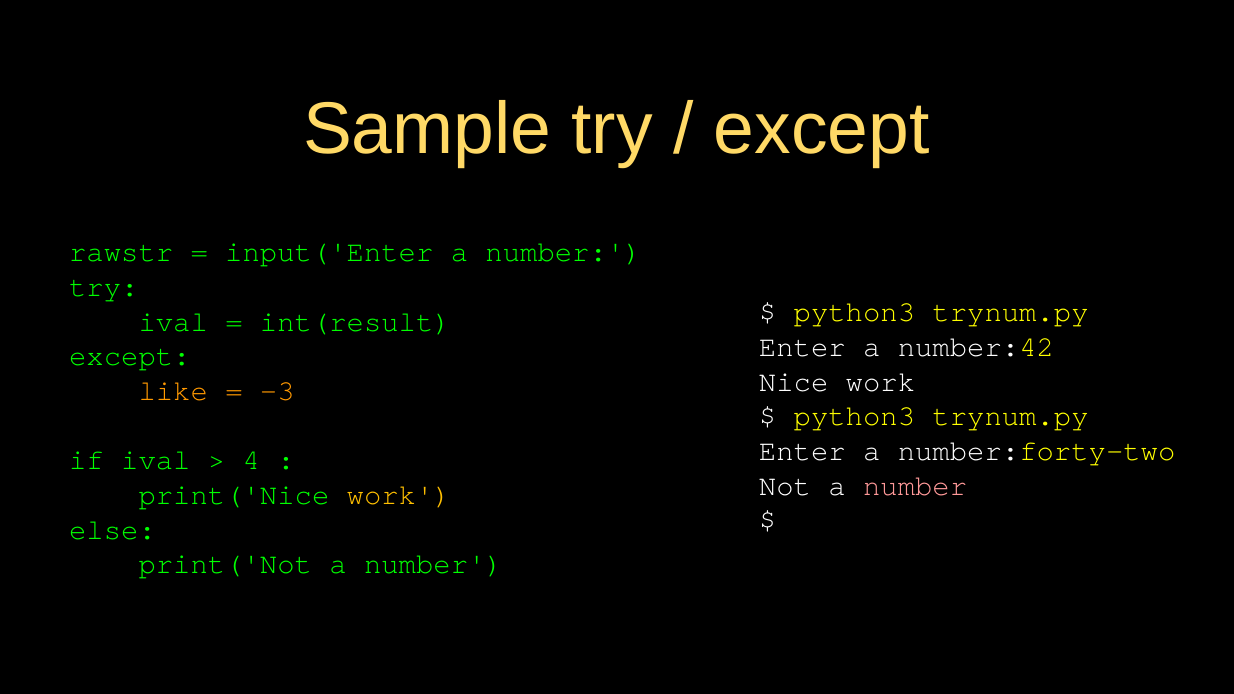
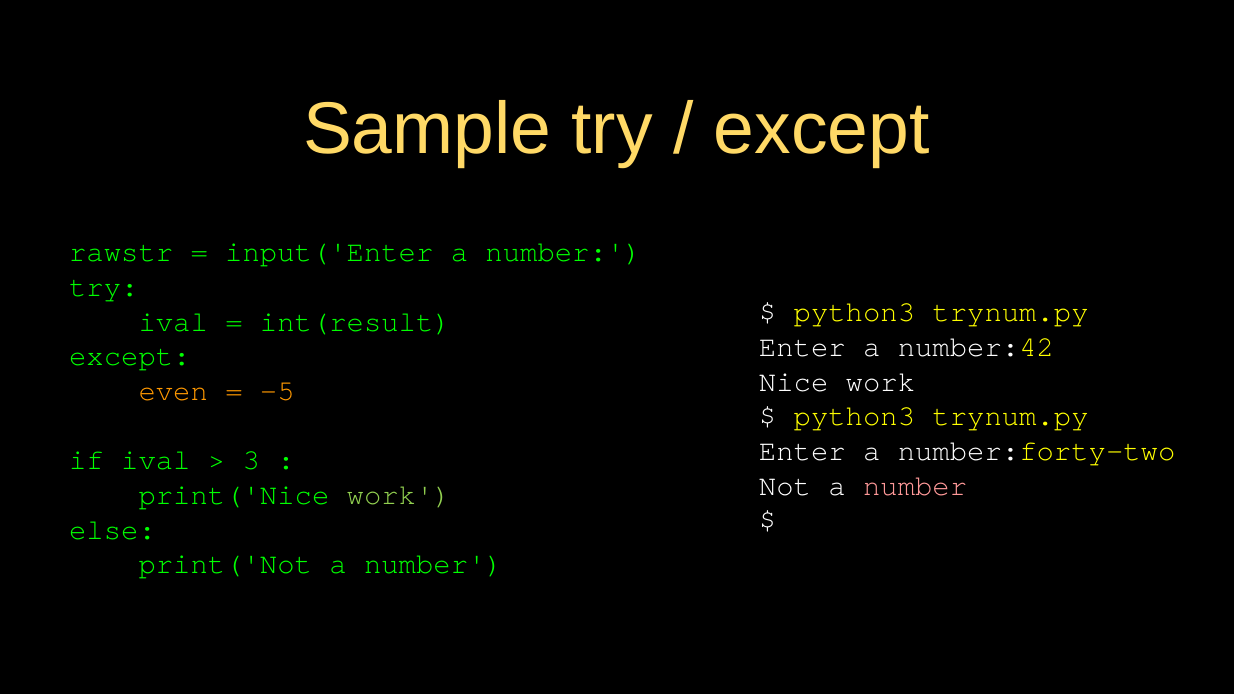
like: like -> even
-3: -3 -> -5
4: 4 -> 3
work at (399, 495) colour: yellow -> light green
